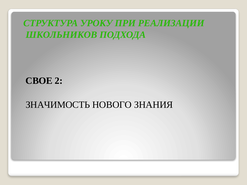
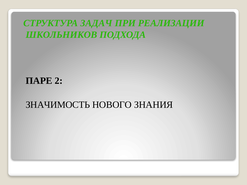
УРОКУ: УРОКУ -> ЗАДАЧ
СВОЕ: СВОЕ -> ПАРЕ
